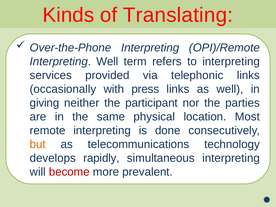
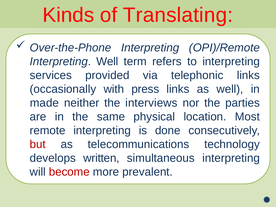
giving: giving -> made
participant: participant -> interviews
but colour: orange -> red
rapidly: rapidly -> written
